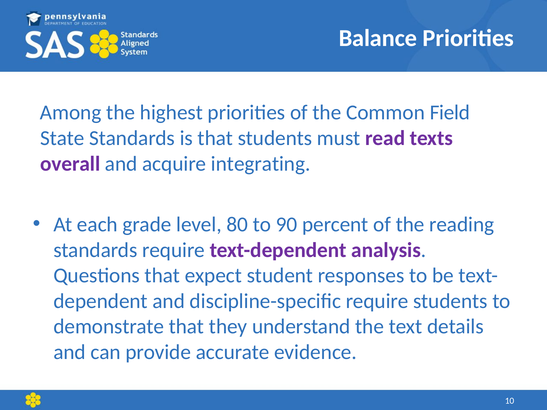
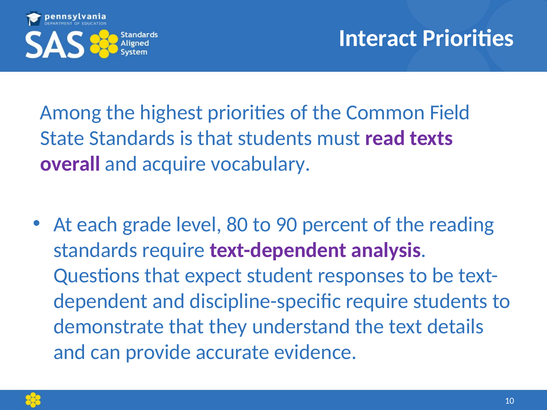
Balance: Balance -> Interact
integrating: integrating -> vocabulary
